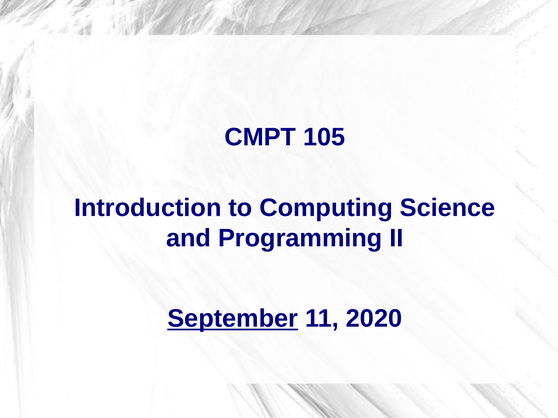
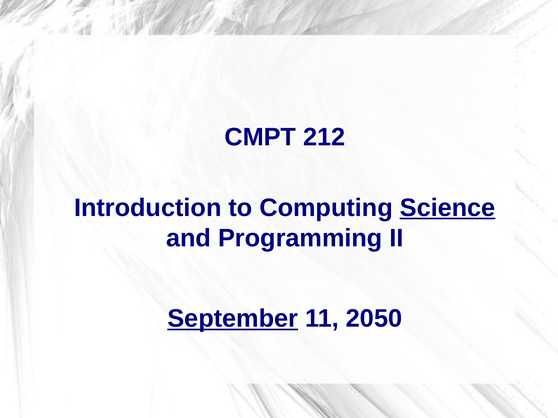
105: 105 -> 212
Science underline: none -> present
2020: 2020 -> 2050
